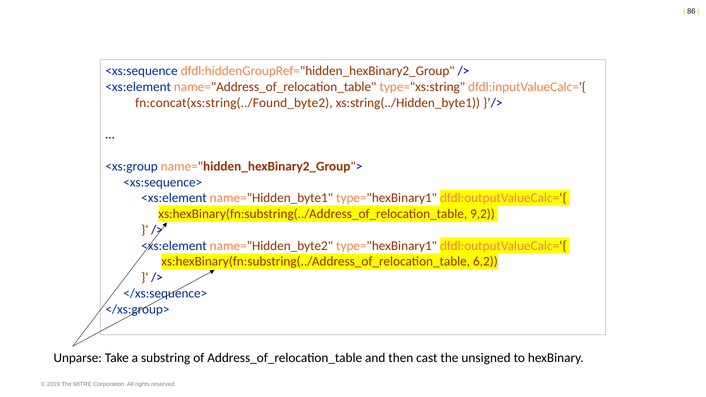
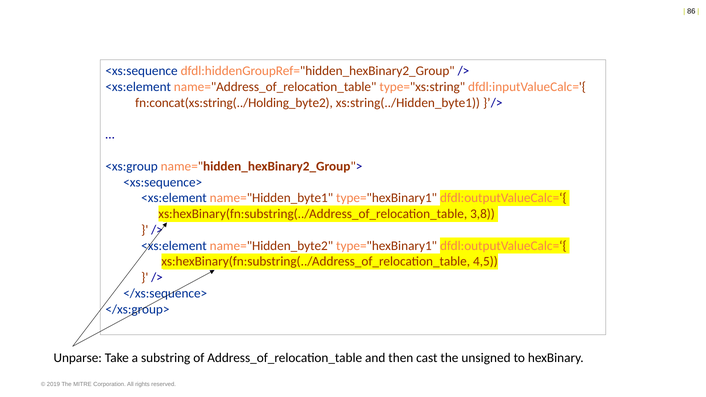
fn:concat(xs:string(../Found_byte2: fn:concat(xs:string(../Found_byte2 -> fn:concat(xs:string(../Holding_byte2
9,2: 9,2 -> 3,8
6,2: 6,2 -> 4,5
